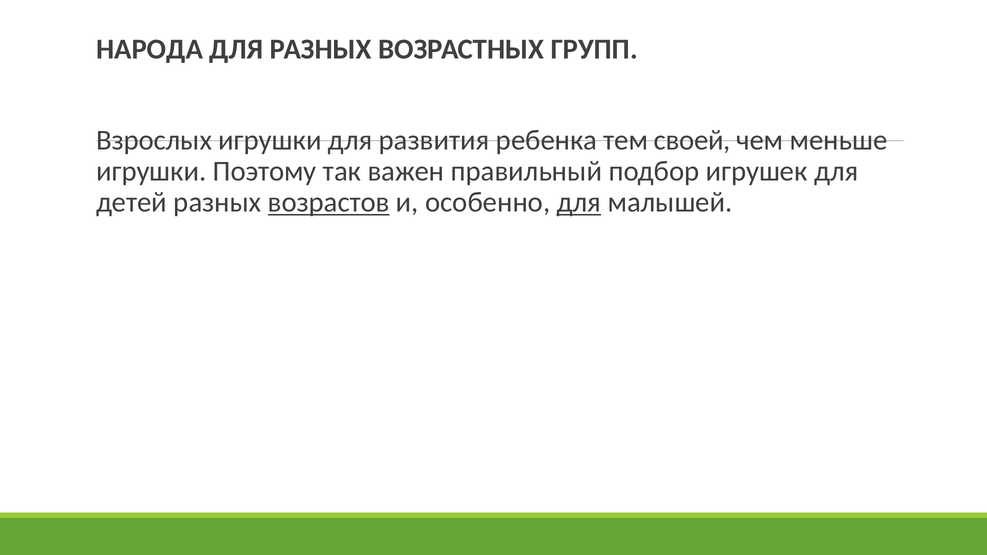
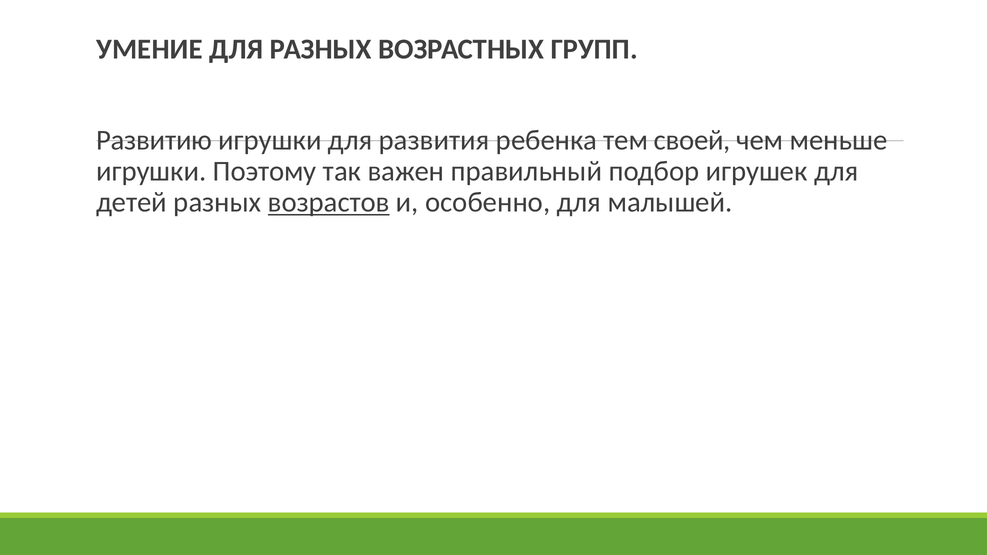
НАРОДА: НАРОДА -> УМЕНИЕ
Взрослых: Взрослых -> Развитию
для at (579, 202) underline: present -> none
